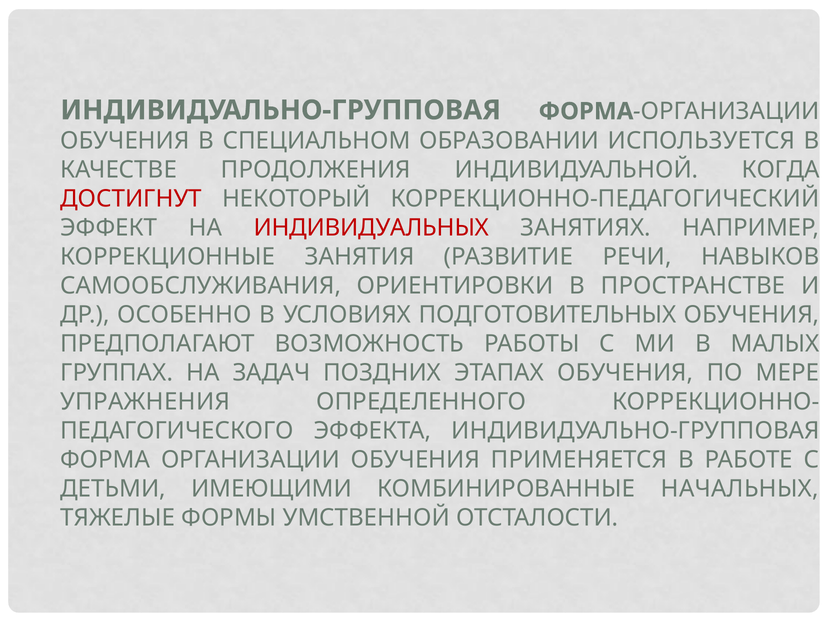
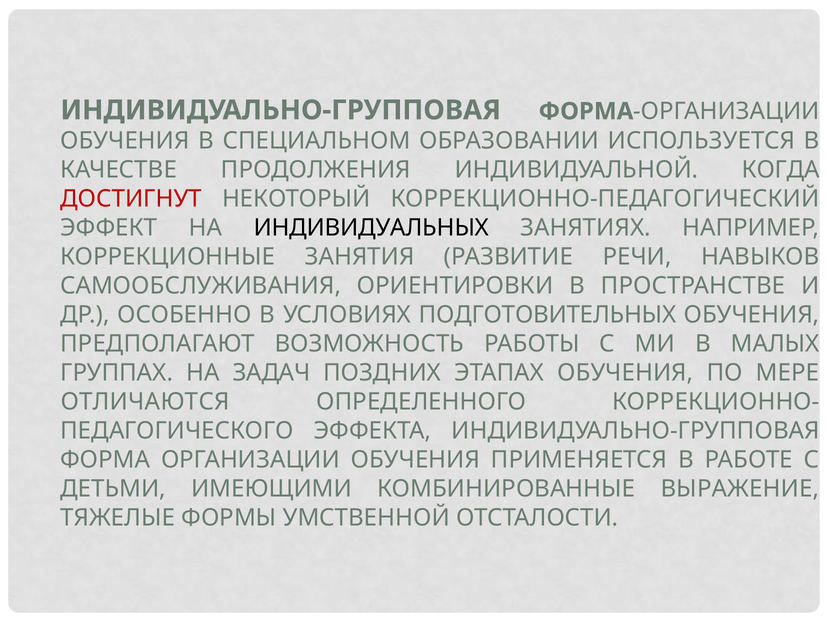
ИНДИВИДУАЛЬНЫХ colour: red -> black
УПРАЖНЕНИЯ: УПРАЖНЕНИЯ -> ОТЛИЧАЮТСЯ
НАЧАЛЬНЫХ: НАЧАЛЬНЫХ -> ВЫРАЖЕНИЕ
